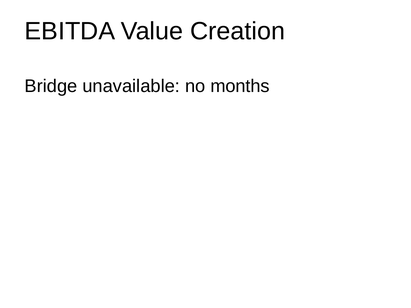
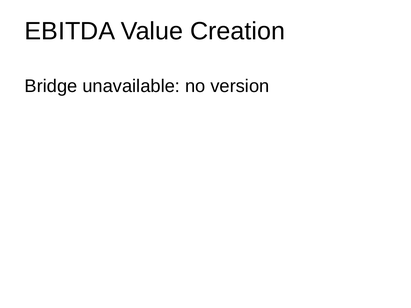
months: months -> version
